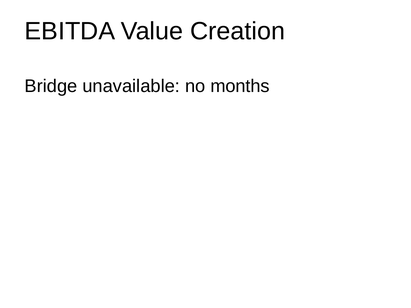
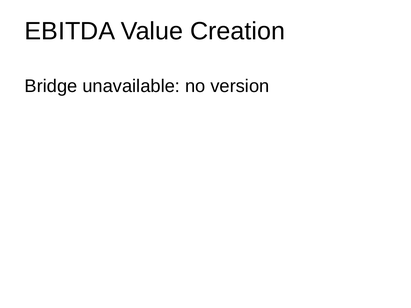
months: months -> version
